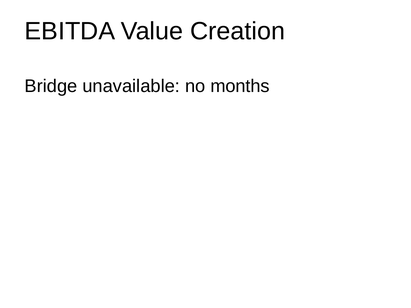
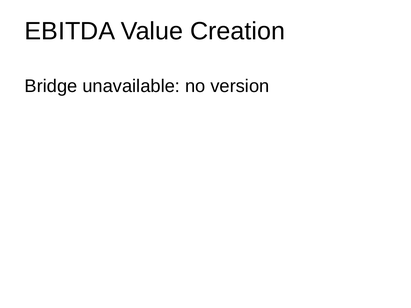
months: months -> version
